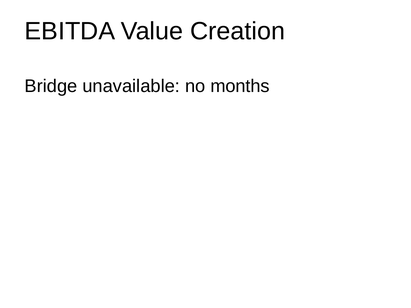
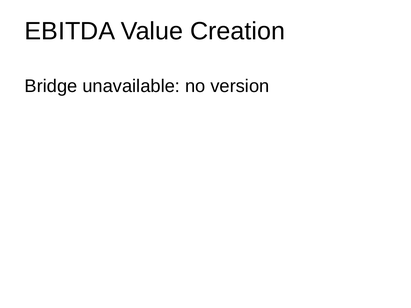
months: months -> version
